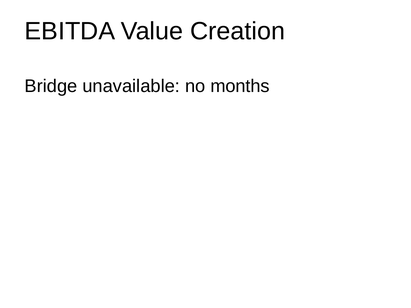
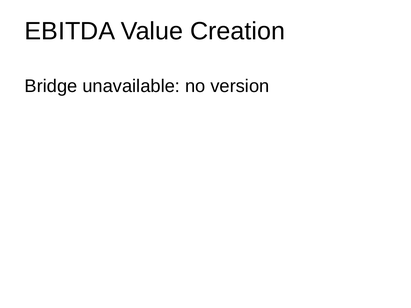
months: months -> version
